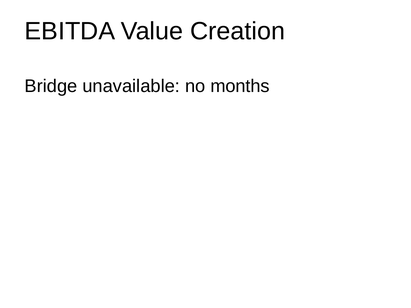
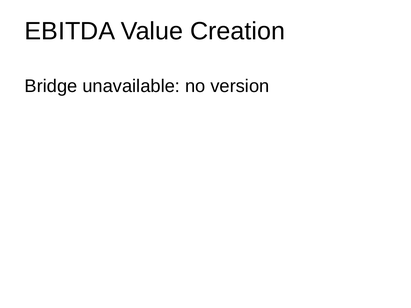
months: months -> version
